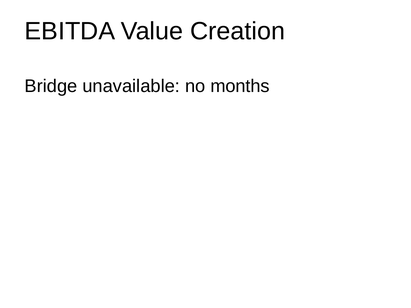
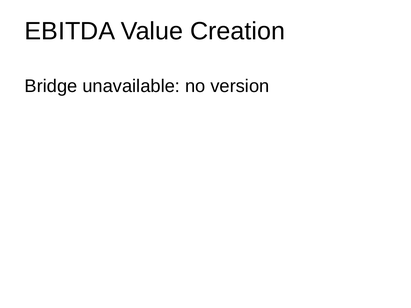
months: months -> version
